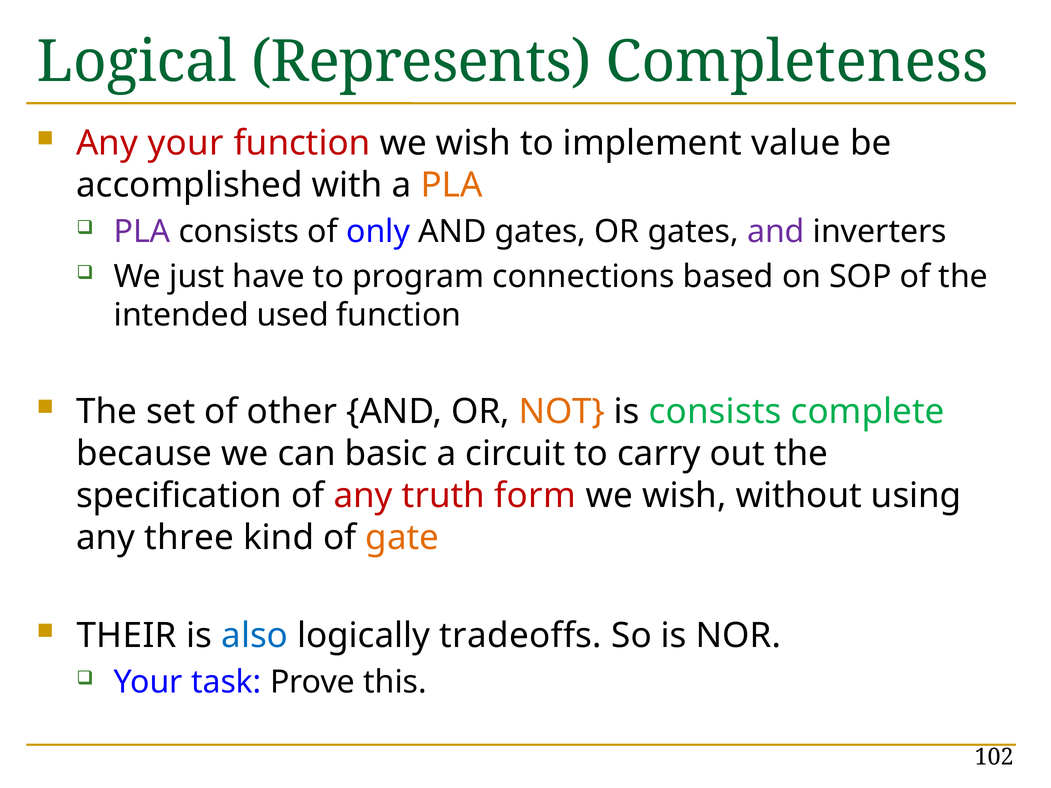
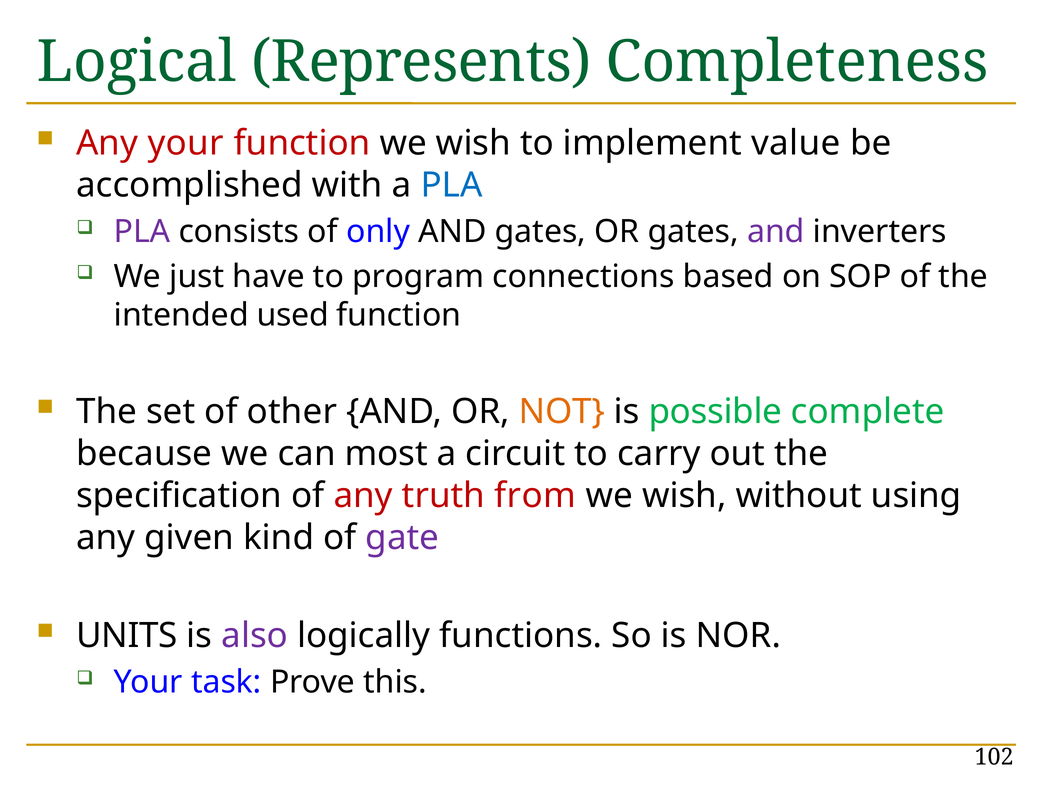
PLA at (452, 185) colour: orange -> blue
is consists: consists -> possible
basic: basic -> most
form: form -> from
three: three -> given
gate colour: orange -> purple
THEIR: THEIR -> UNITS
also colour: blue -> purple
tradeoffs: tradeoffs -> functions
